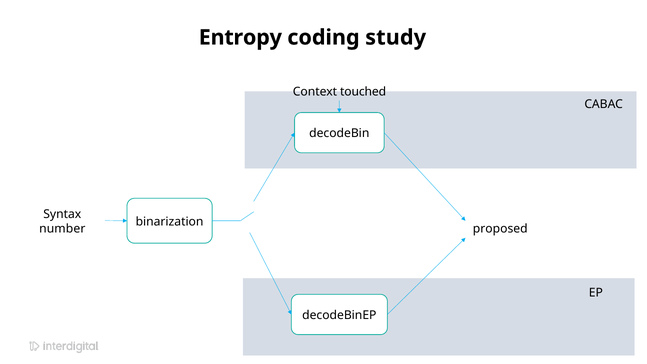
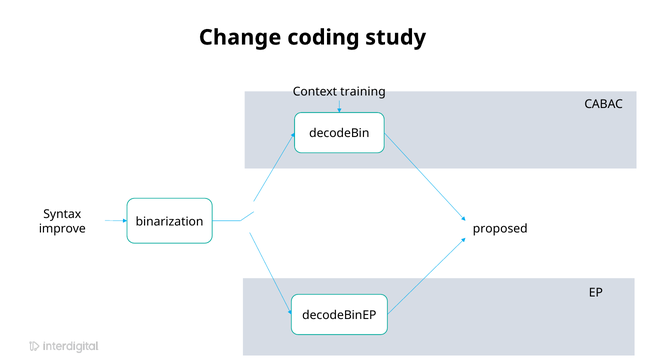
Entropy: Entropy -> Change
touched: touched -> training
number: number -> improve
